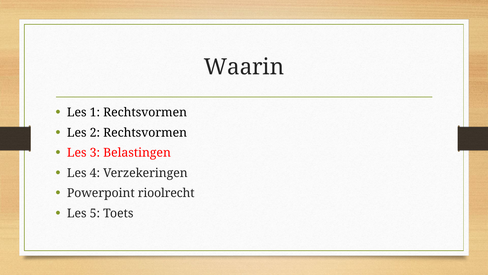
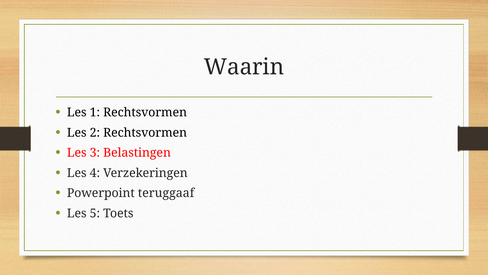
rioolrecht: rioolrecht -> teruggaaf
